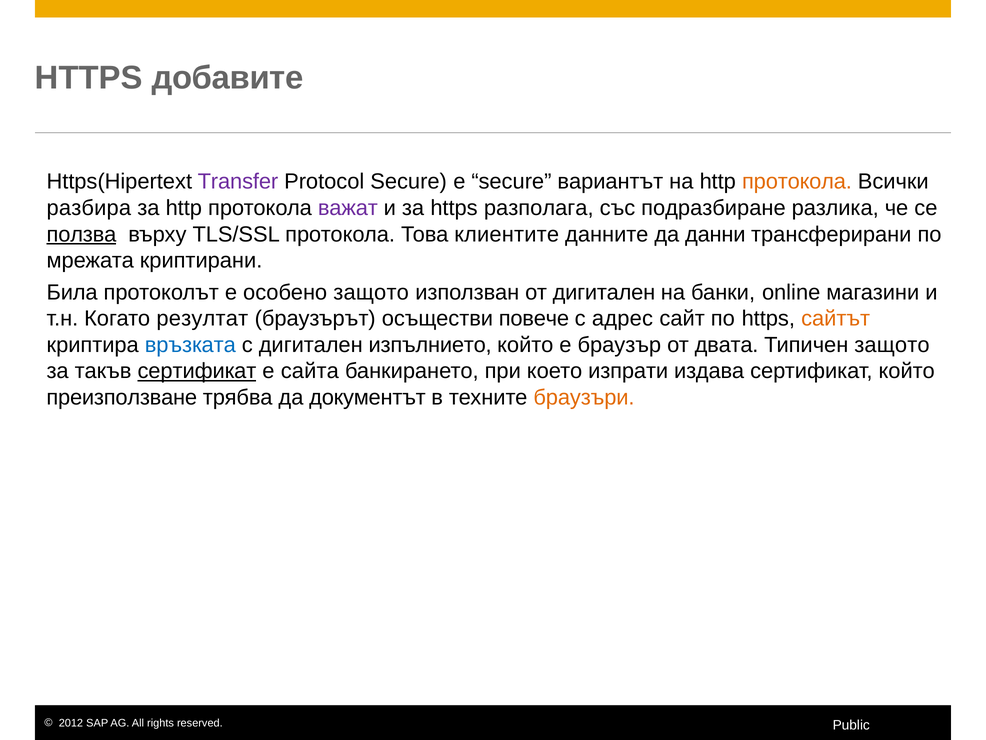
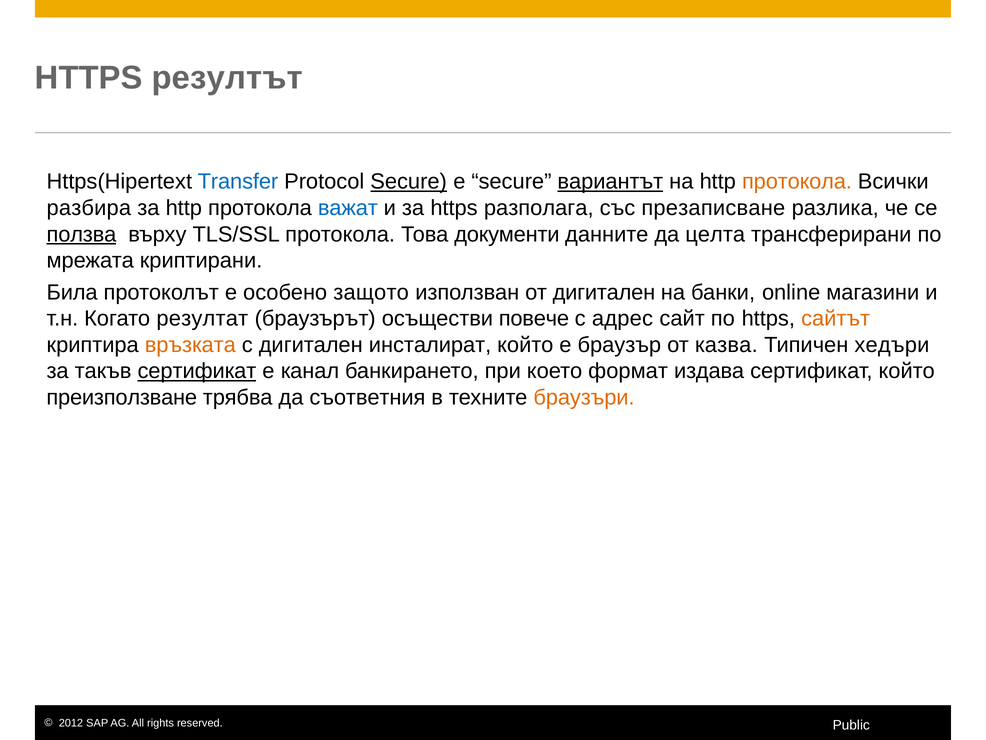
добавите: добавите -> резултът
Transfer colour: purple -> blue
Secure at (409, 182) underline: none -> present
вариантът underline: none -> present
важат colour: purple -> blue
подразбиране: подразбиране -> презаписване
клиентите: клиентите -> документи
данни: данни -> целта
връзката colour: blue -> orange
изпълнието: изпълнието -> инсталират
двата: двата -> казва
Типичен защото: защото -> хедъри
сайта: сайта -> канал
изпрати: изпрати -> формат
документът: документът -> съответния
